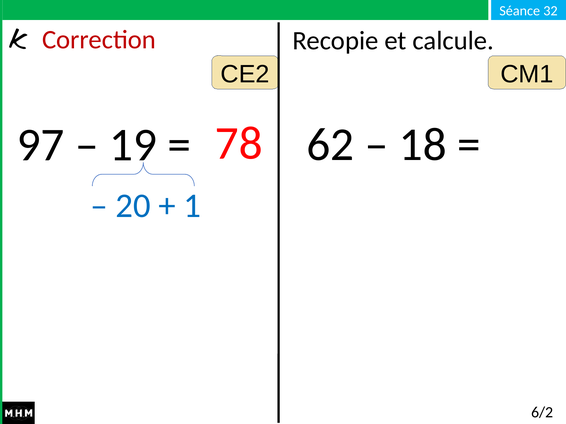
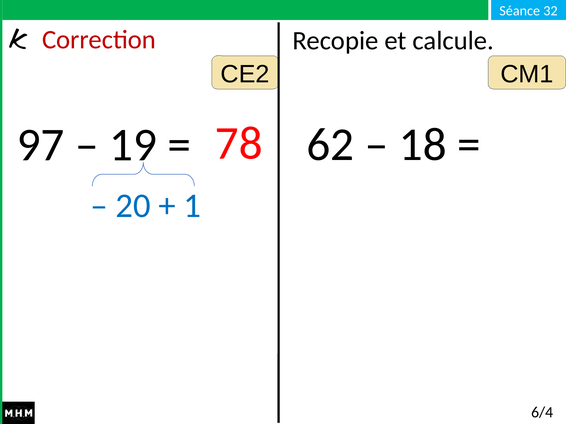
6/2: 6/2 -> 6/4
